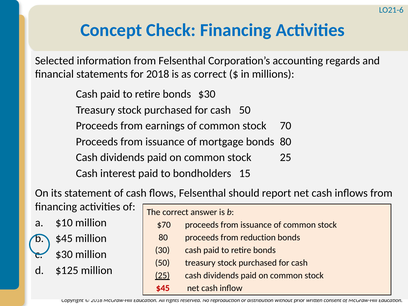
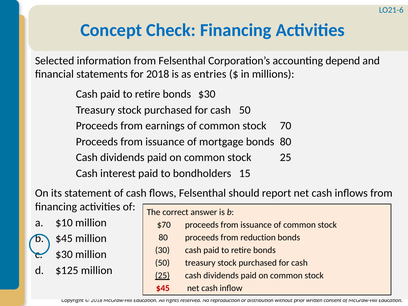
regards: regards -> depend
as correct: correct -> entries
